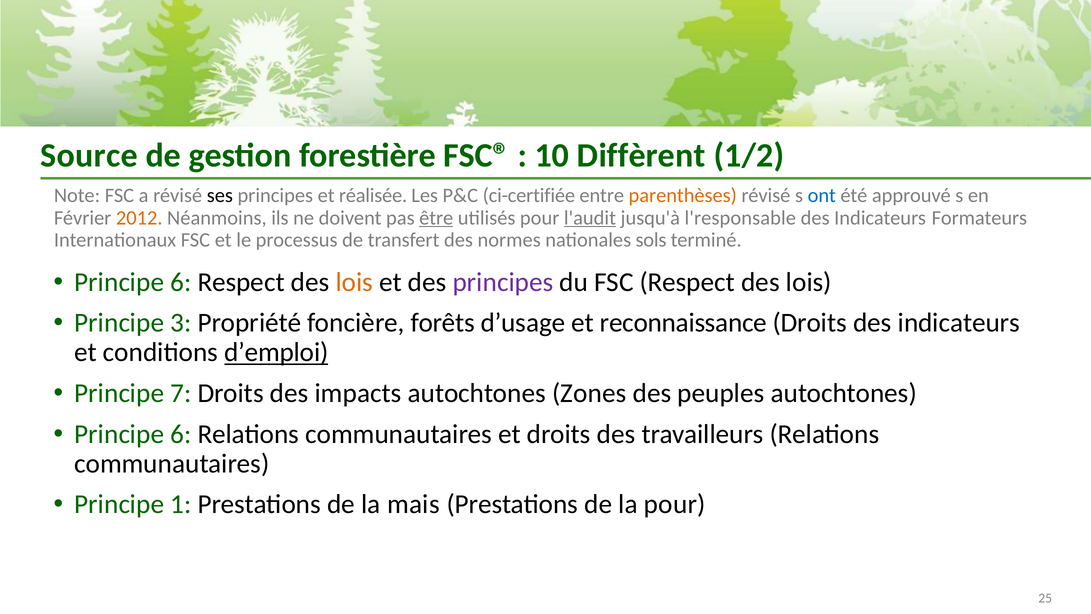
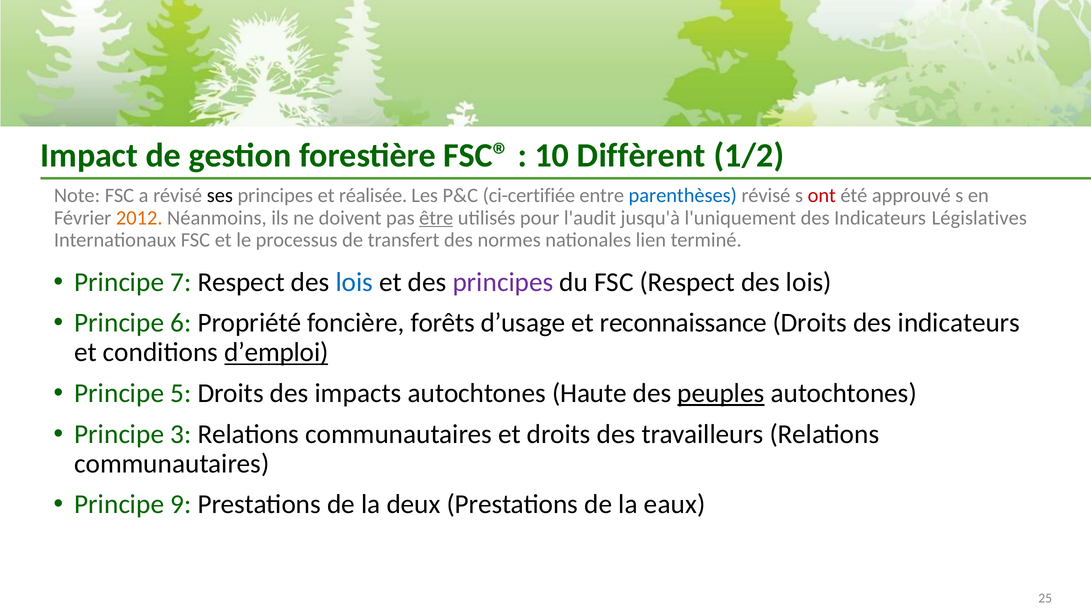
Source: Source -> Impact
parenthèses colour: orange -> blue
ont colour: blue -> red
l'audit underline: present -> none
l'responsable: l'responsable -> l'uniquement
Formateurs: Formateurs -> Législatives
sols: sols -> lien
6 at (181, 282): 6 -> 7
lois at (354, 282) colour: orange -> blue
3: 3 -> 6
7: 7 -> 5
Zones: Zones -> Haute
peuples underline: none -> present
6 at (181, 434): 6 -> 3
1: 1 -> 9
mais: mais -> deux
la pour: pour -> eaux
